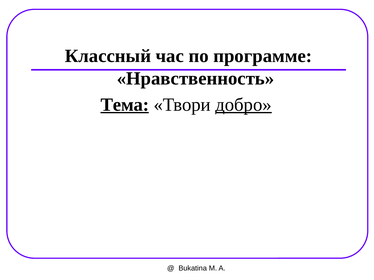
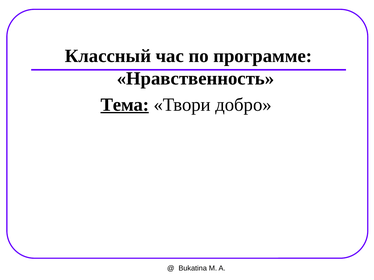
добро underline: present -> none
